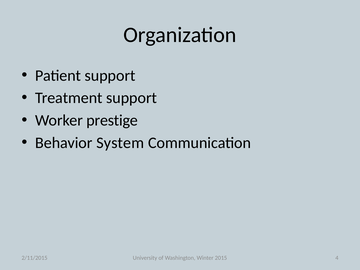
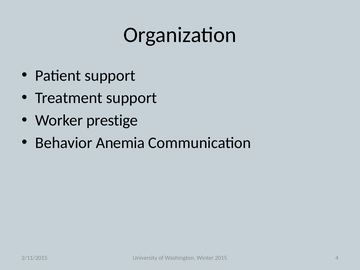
System: System -> Anemia
